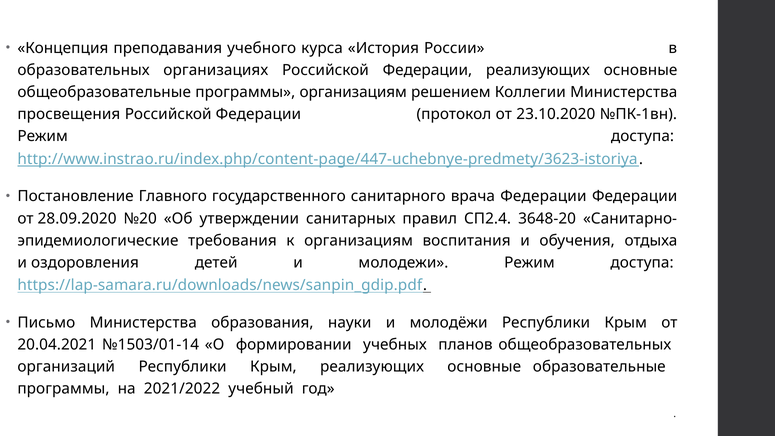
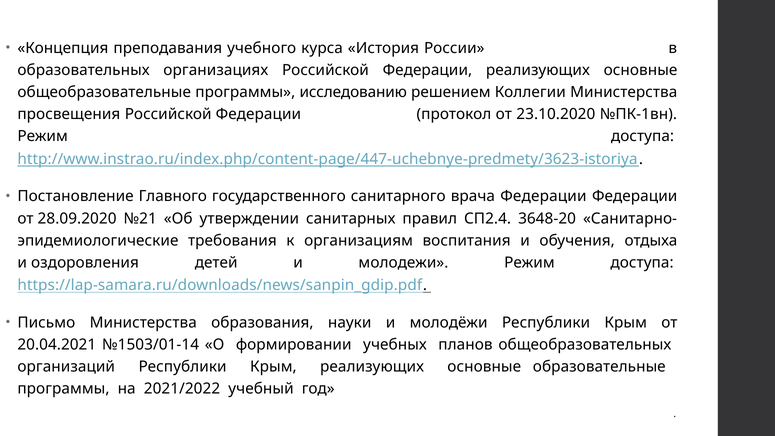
программы организациям: организациям -> исследованию
№20: №20 -> №21
